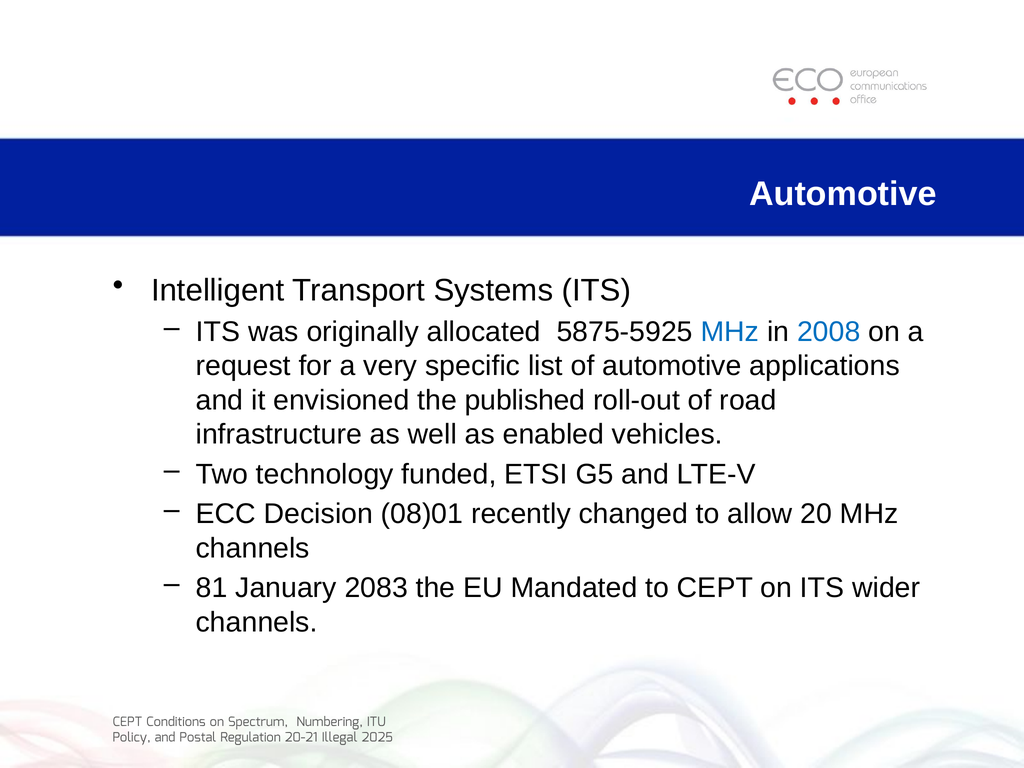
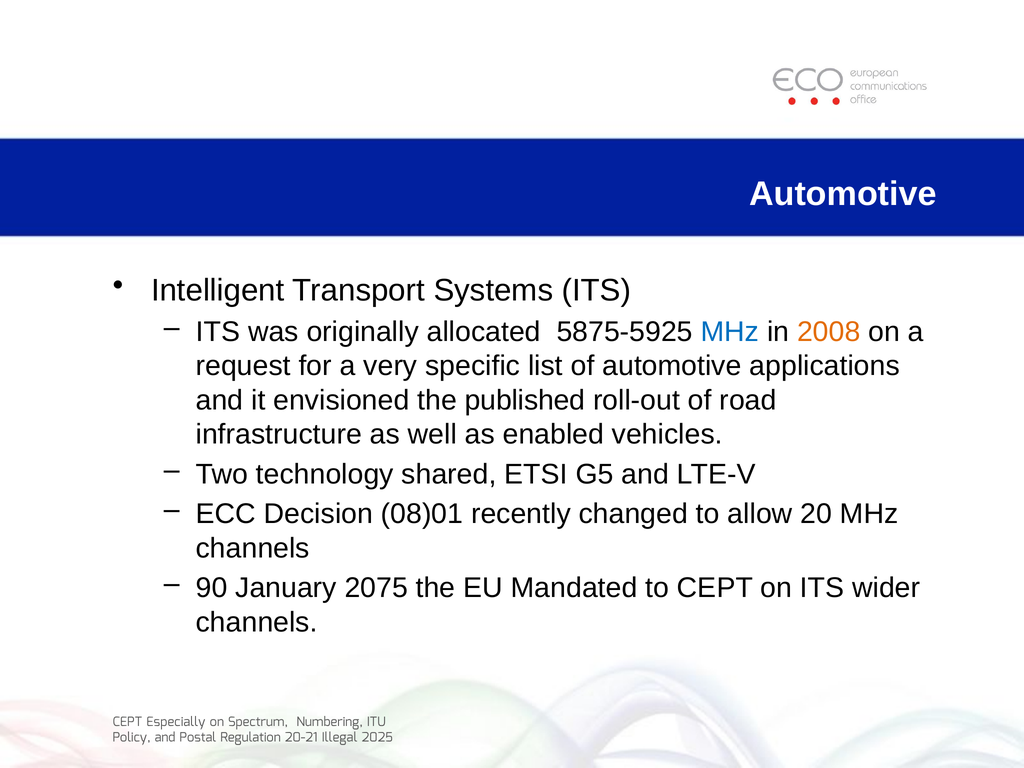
2008 colour: blue -> orange
funded: funded -> shared
81: 81 -> 90
2083: 2083 -> 2075
Conditions: Conditions -> Especially
